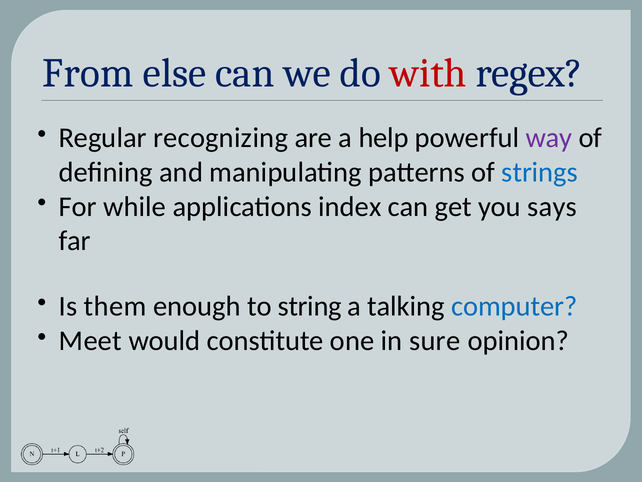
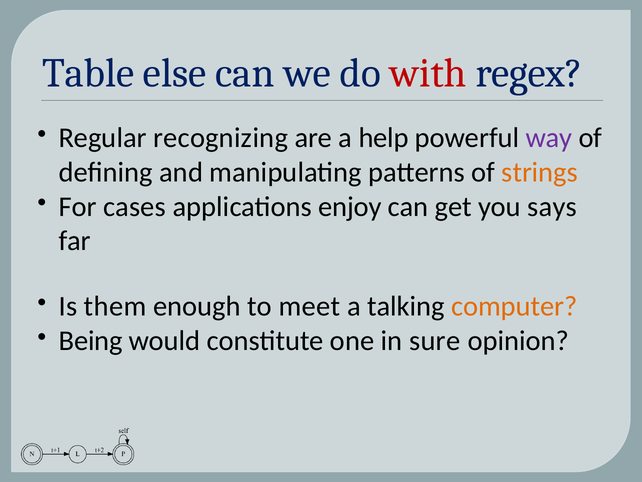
From: From -> Table
strings colour: blue -> orange
while: while -> cases
index: index -> enjoy
string: string -> meet
computer colour: blue -> orange
Meet: Meet -> Being
